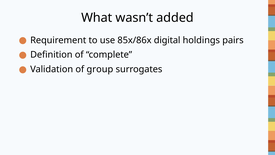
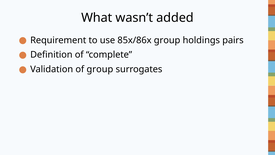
85x/86x digital: digital -> group
